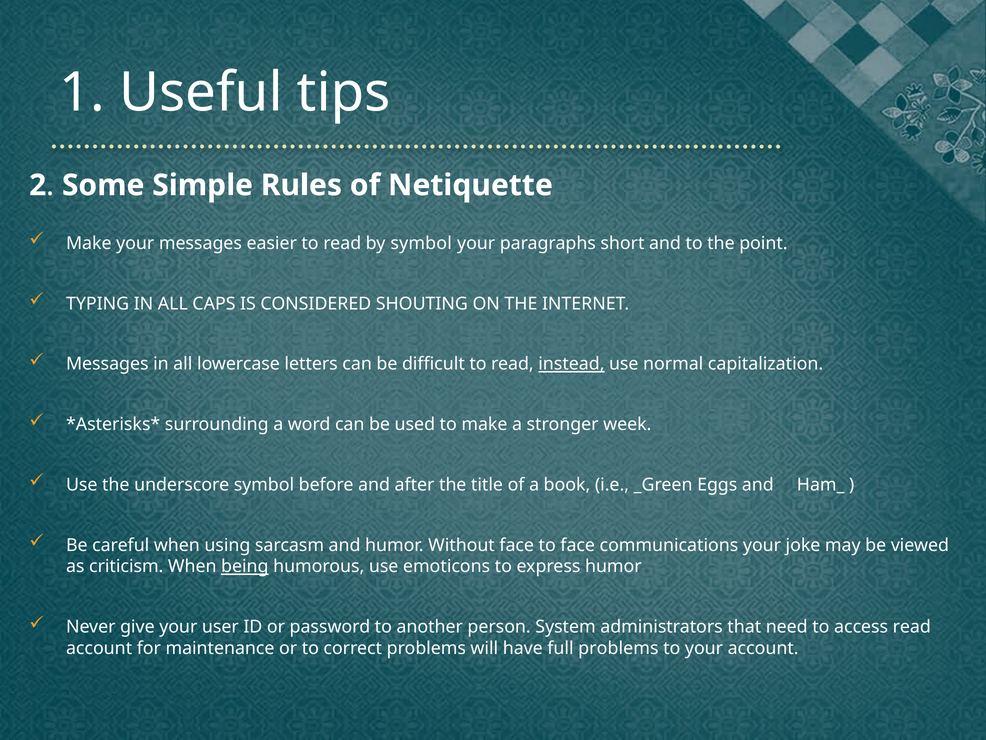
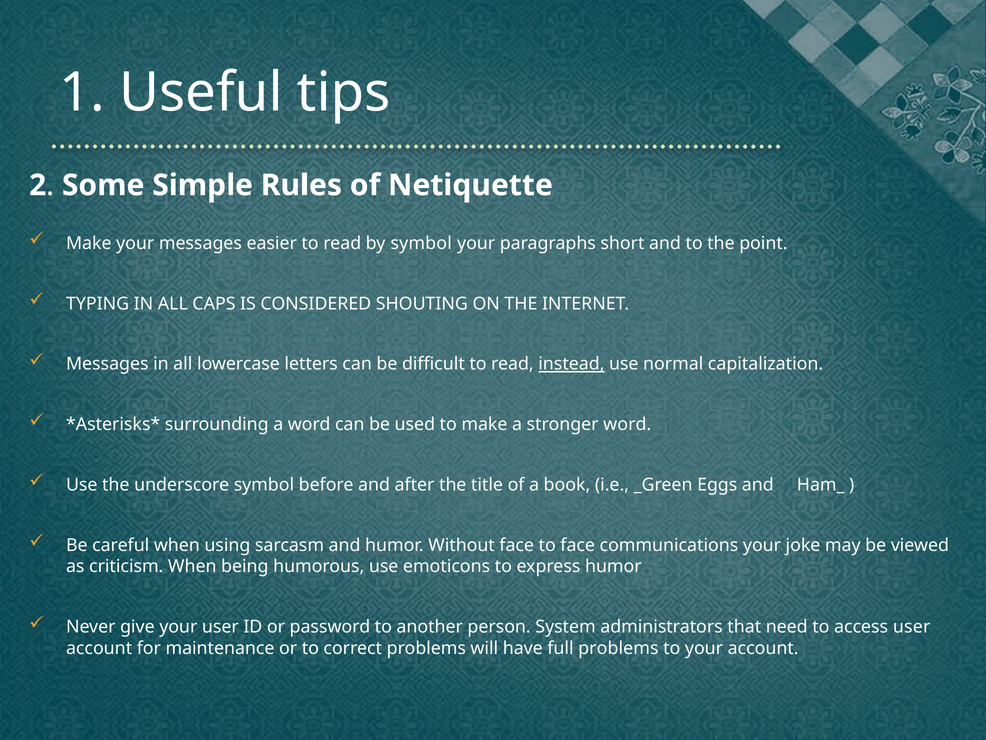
stronger week: week -> word
being underline: present -> none
access read: read -> user
